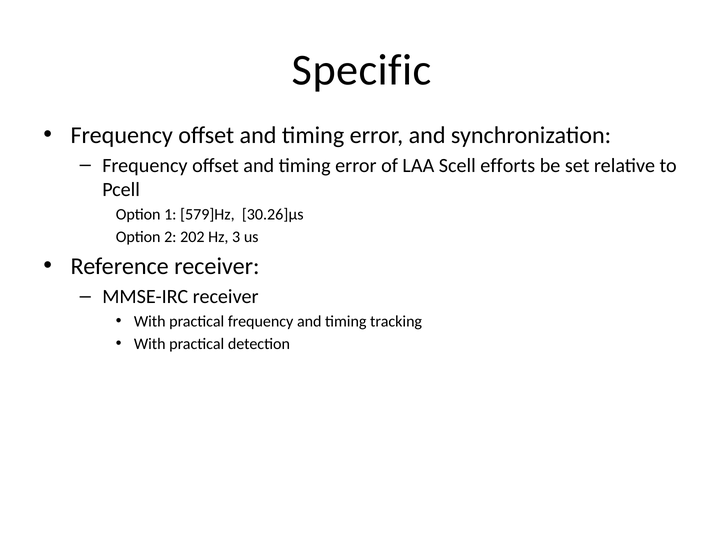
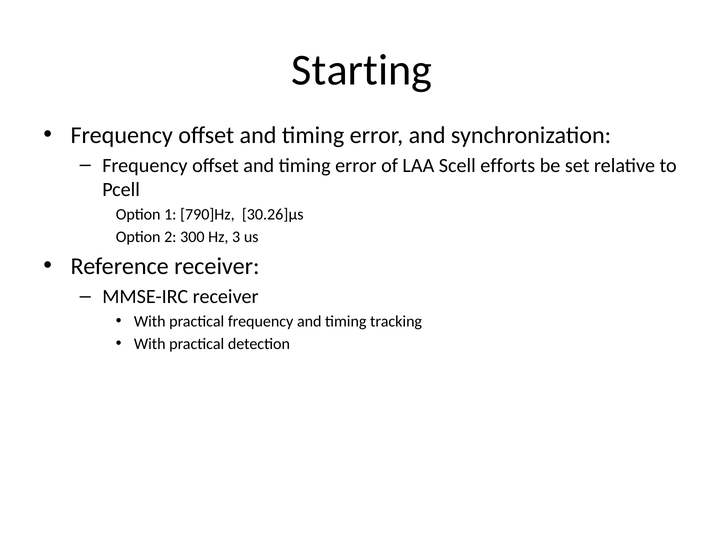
Specific: Specific -> Starting
579]Hz: 579]Hz -> 790]Hz
202: 202 -> 300
